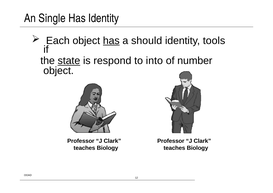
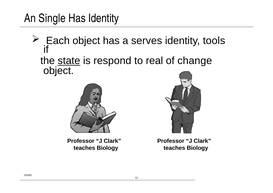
has at (111, 41) underline: present -> none
should: should -> serves
into: into -> real
number: number -> change
